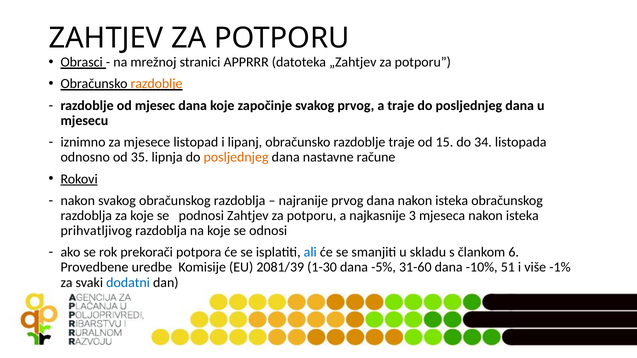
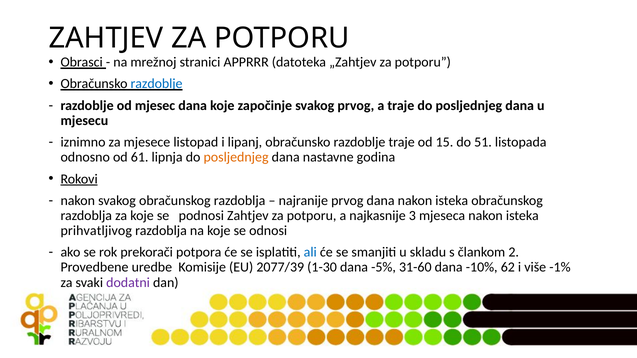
razdoblje at (157, 84) colour: orange -> blue
34: 34 -> 51
35: 35 -> 61
račune: račune -> godina
6: 6 -> 2
2081/39: 2081/39 -> 2077/39
51: 51 -> 62
dodatni colour: blue -> purple
